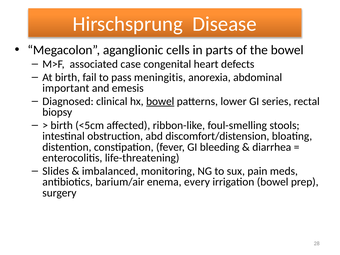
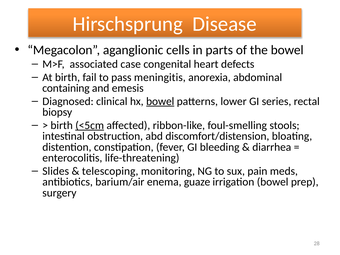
important: important -> containing
<5cm underline: none -> present
imbalanced: imbalanced -> telescoping
every: every -> guaze
